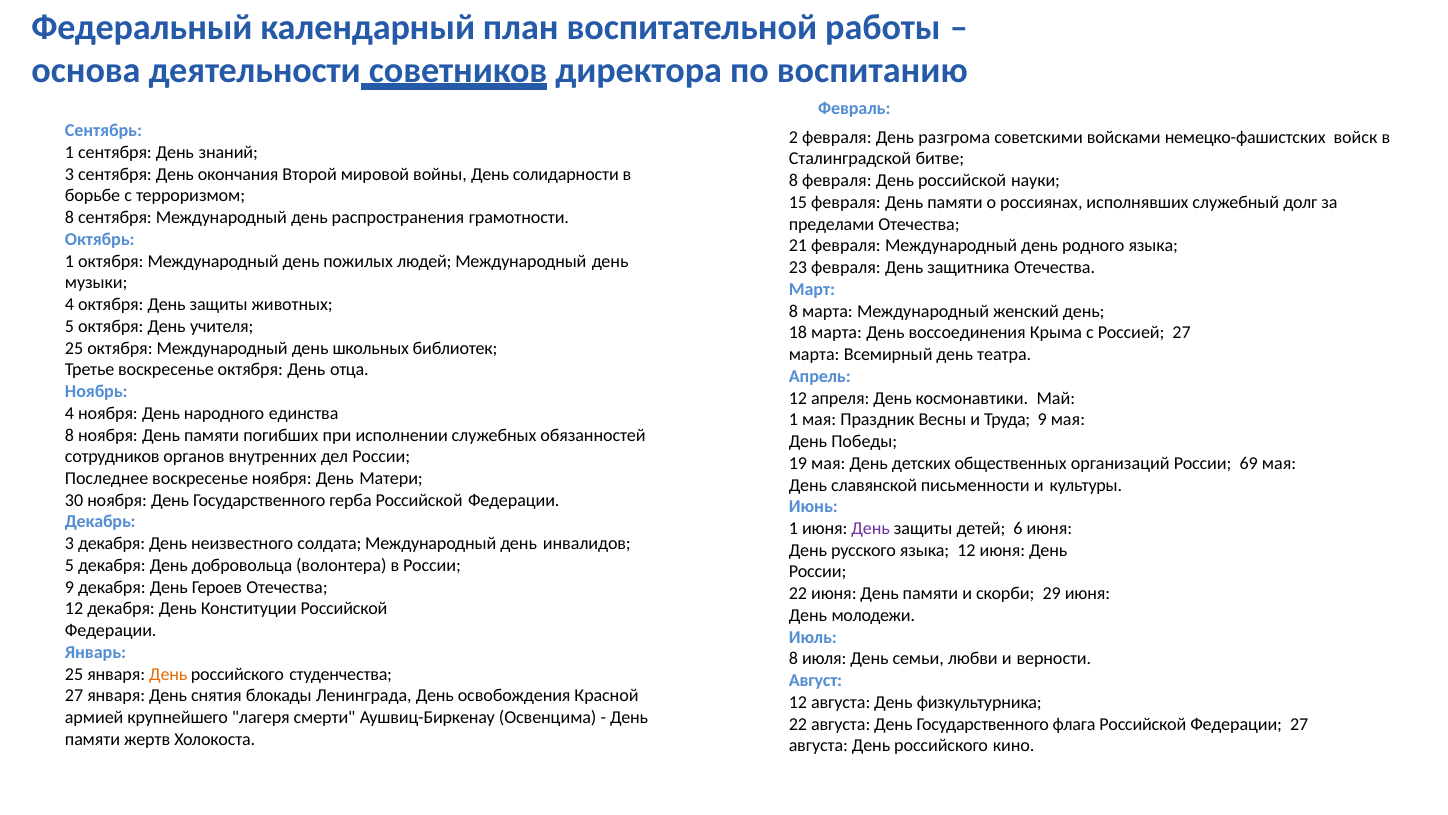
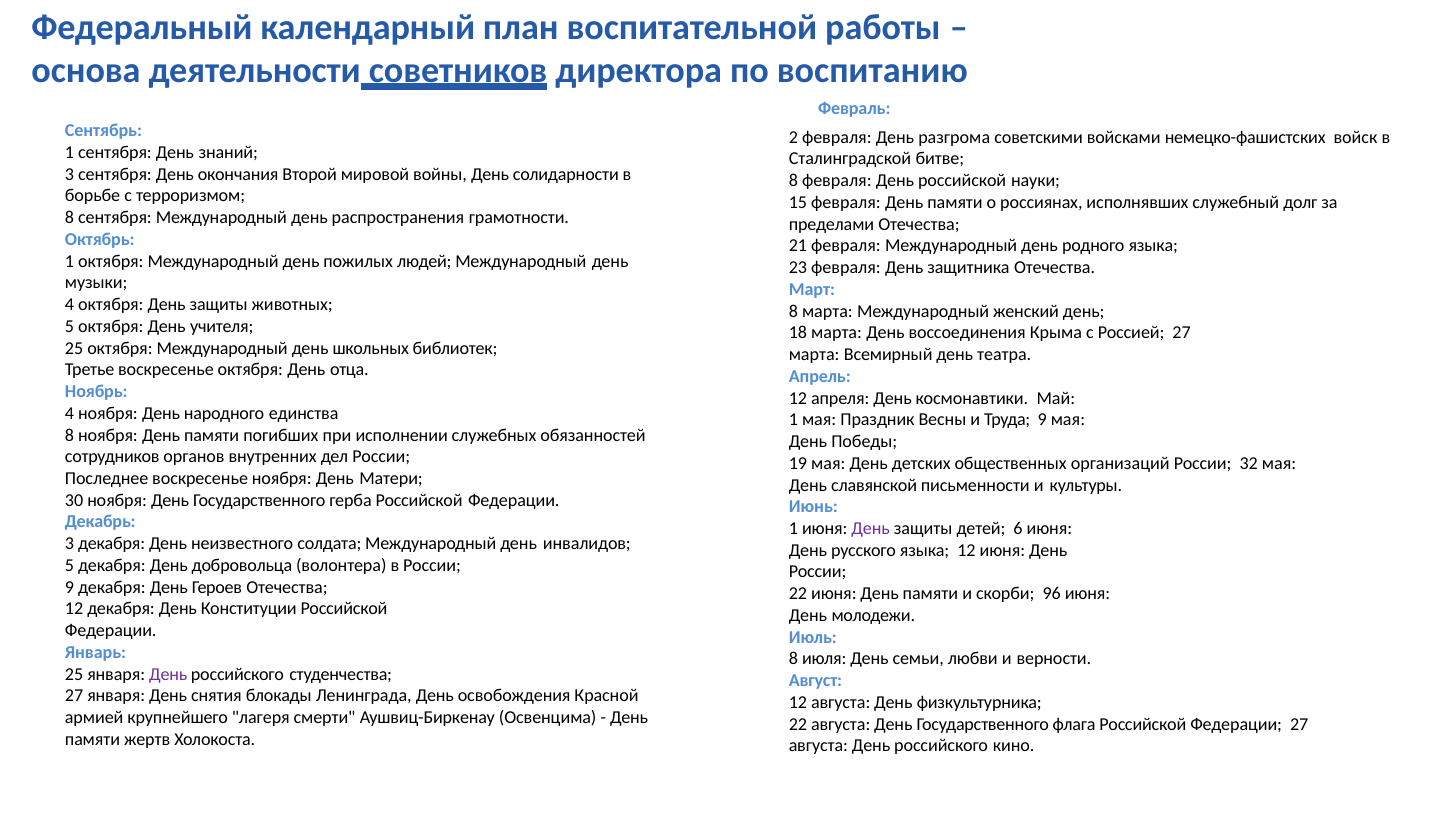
69: 69 -> 32
29: 29 -> 96
День at (168, 674) colour: orange -> purple
